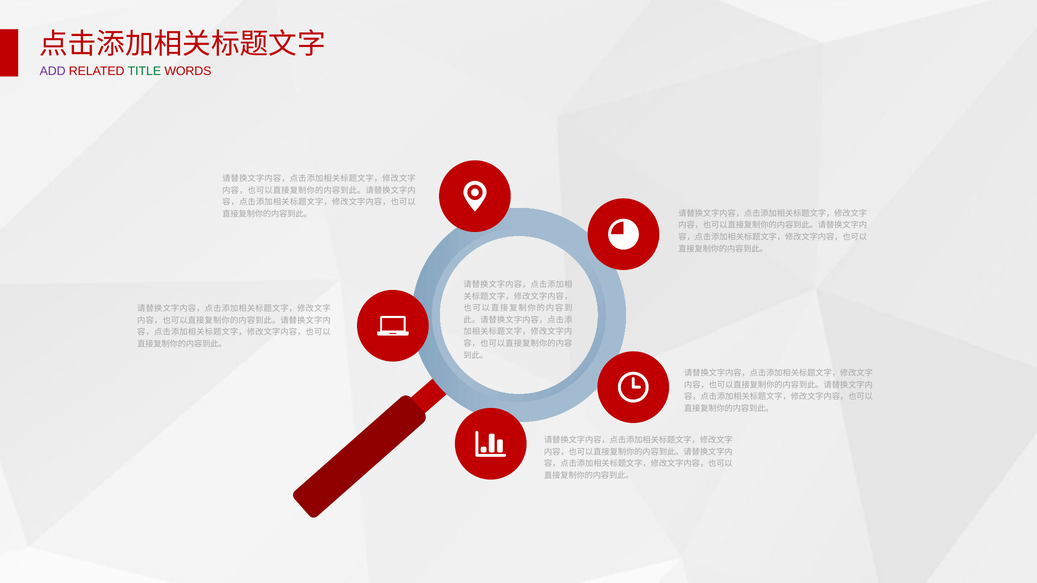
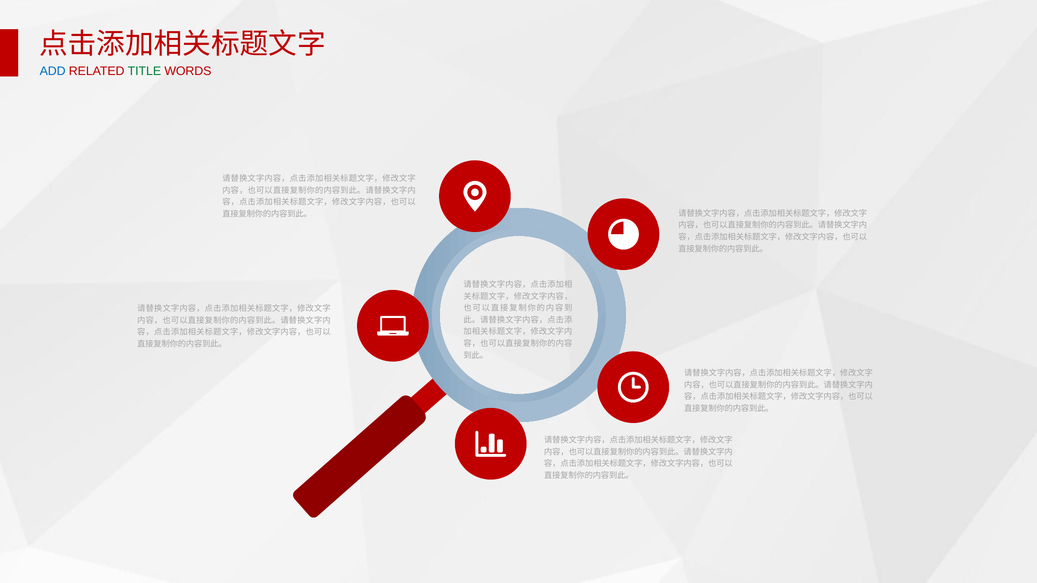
ADD colour: purple -> blue
